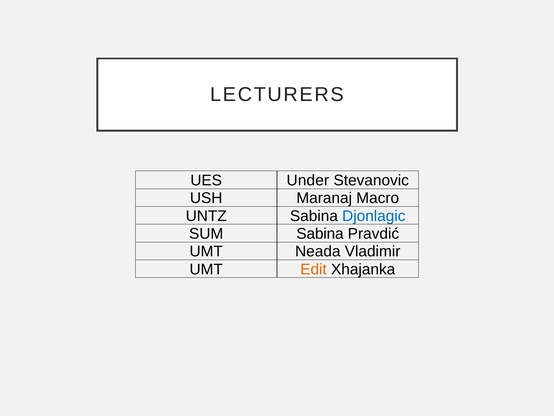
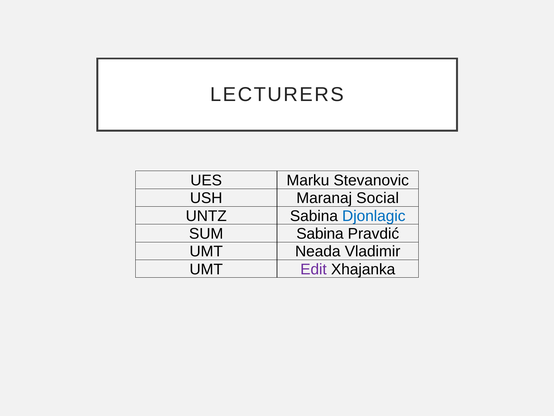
Under: Under -> Marku
Macro: Macro -> Social
Edit colour: orange -> purple
